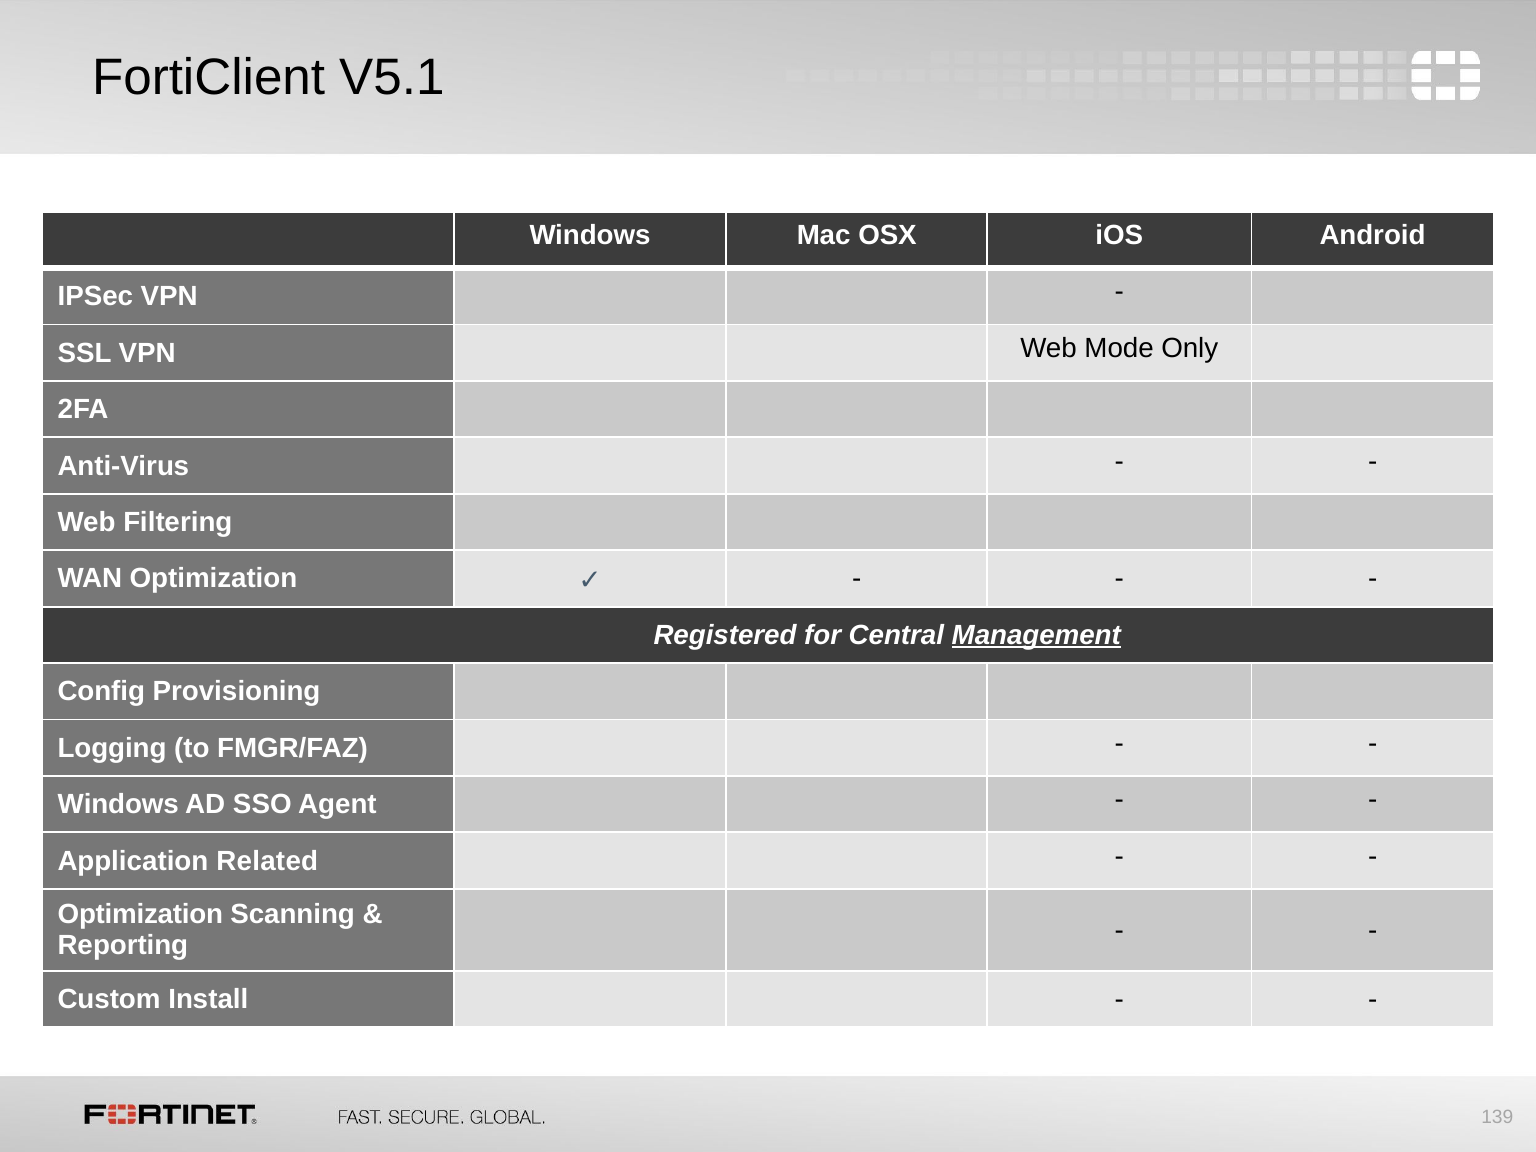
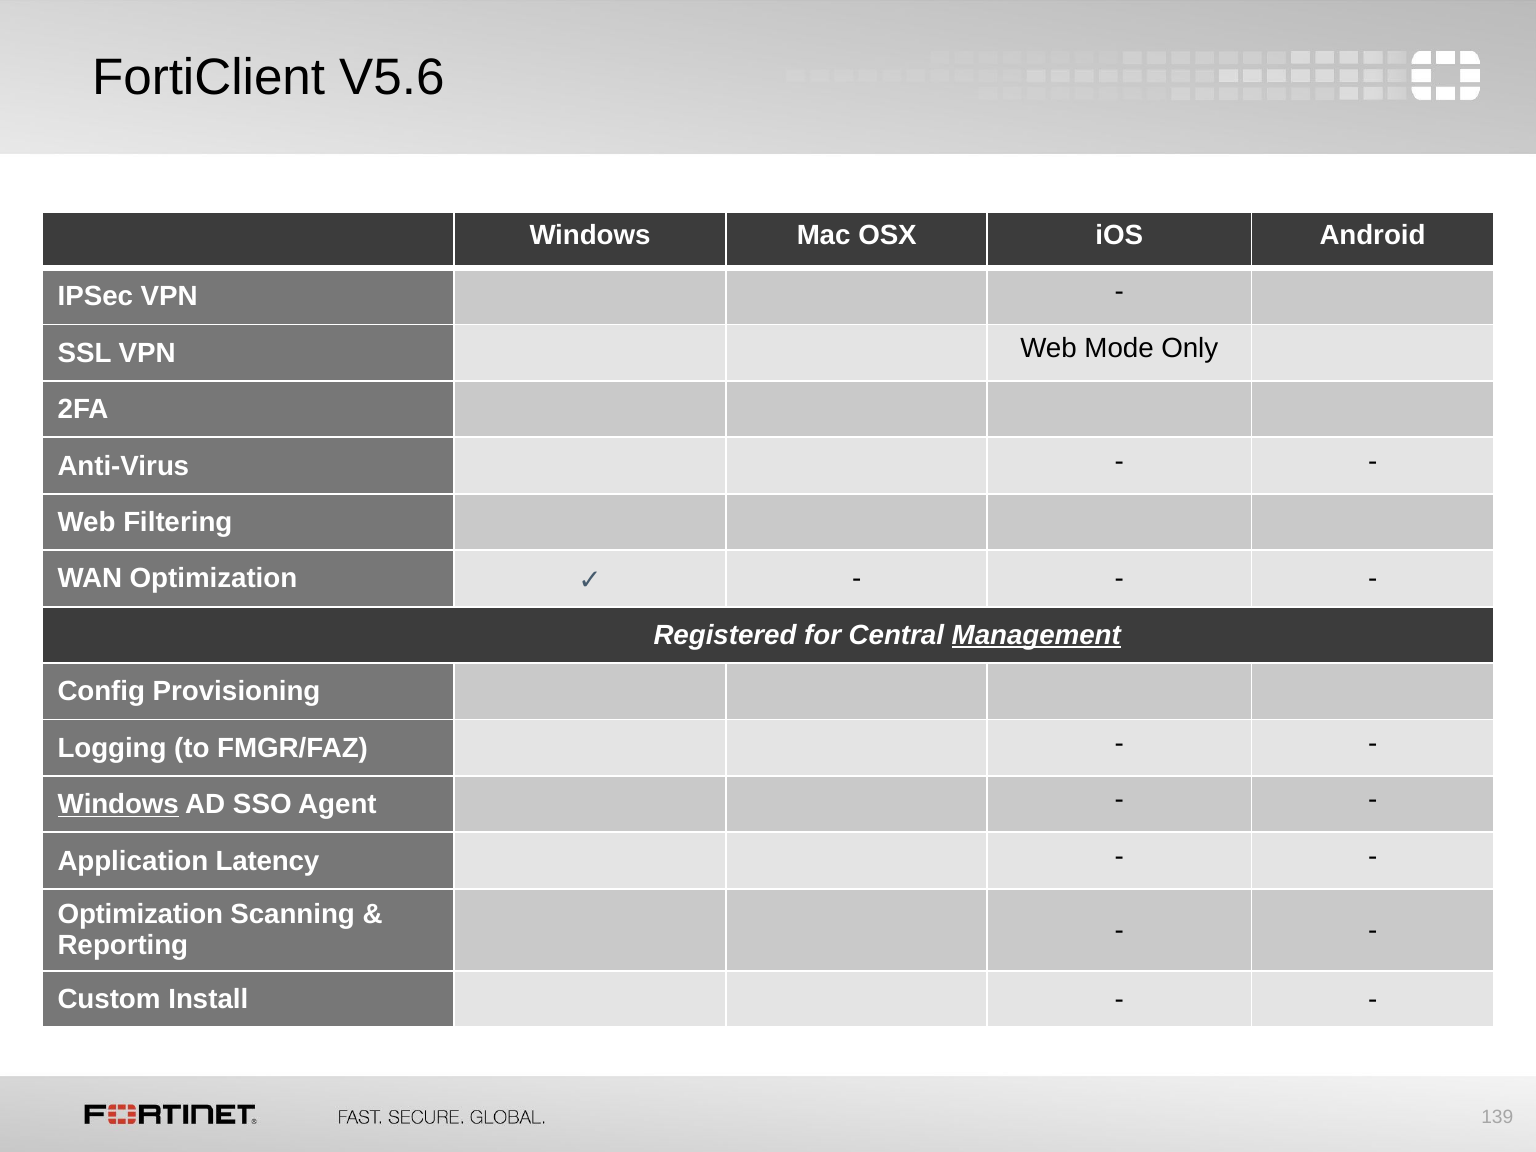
V5.1: V5.1 -> V5.6
Windows at (118, 804) underline: none -> present
Related: Related -> Latency
